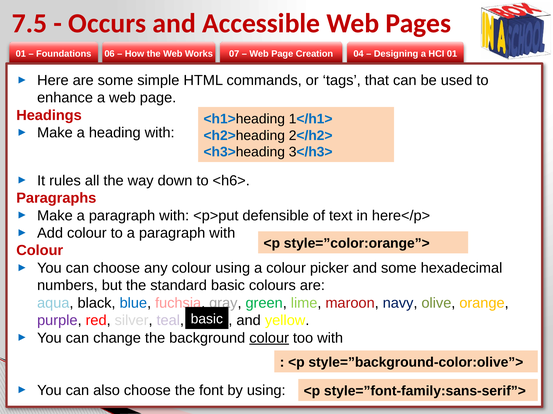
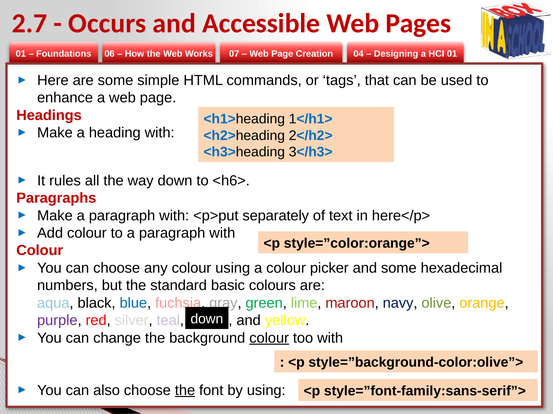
7.5: 7.5 -> 2.7
defensible: defensible -> separately
basic at (207, 320): basic -> down
the at (185, 391) underline: none -> present
